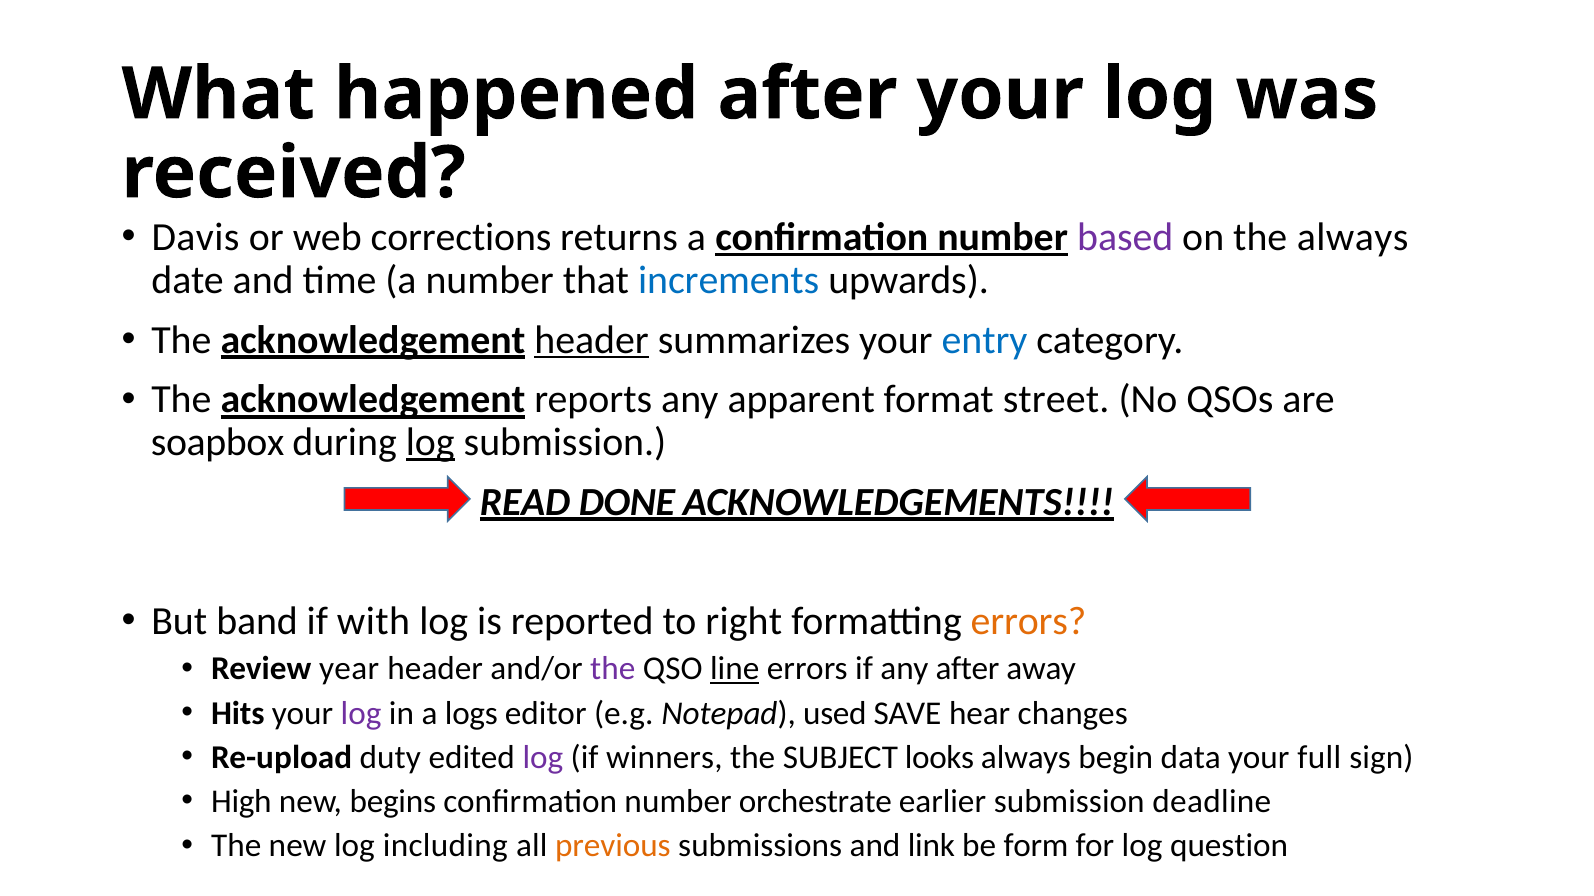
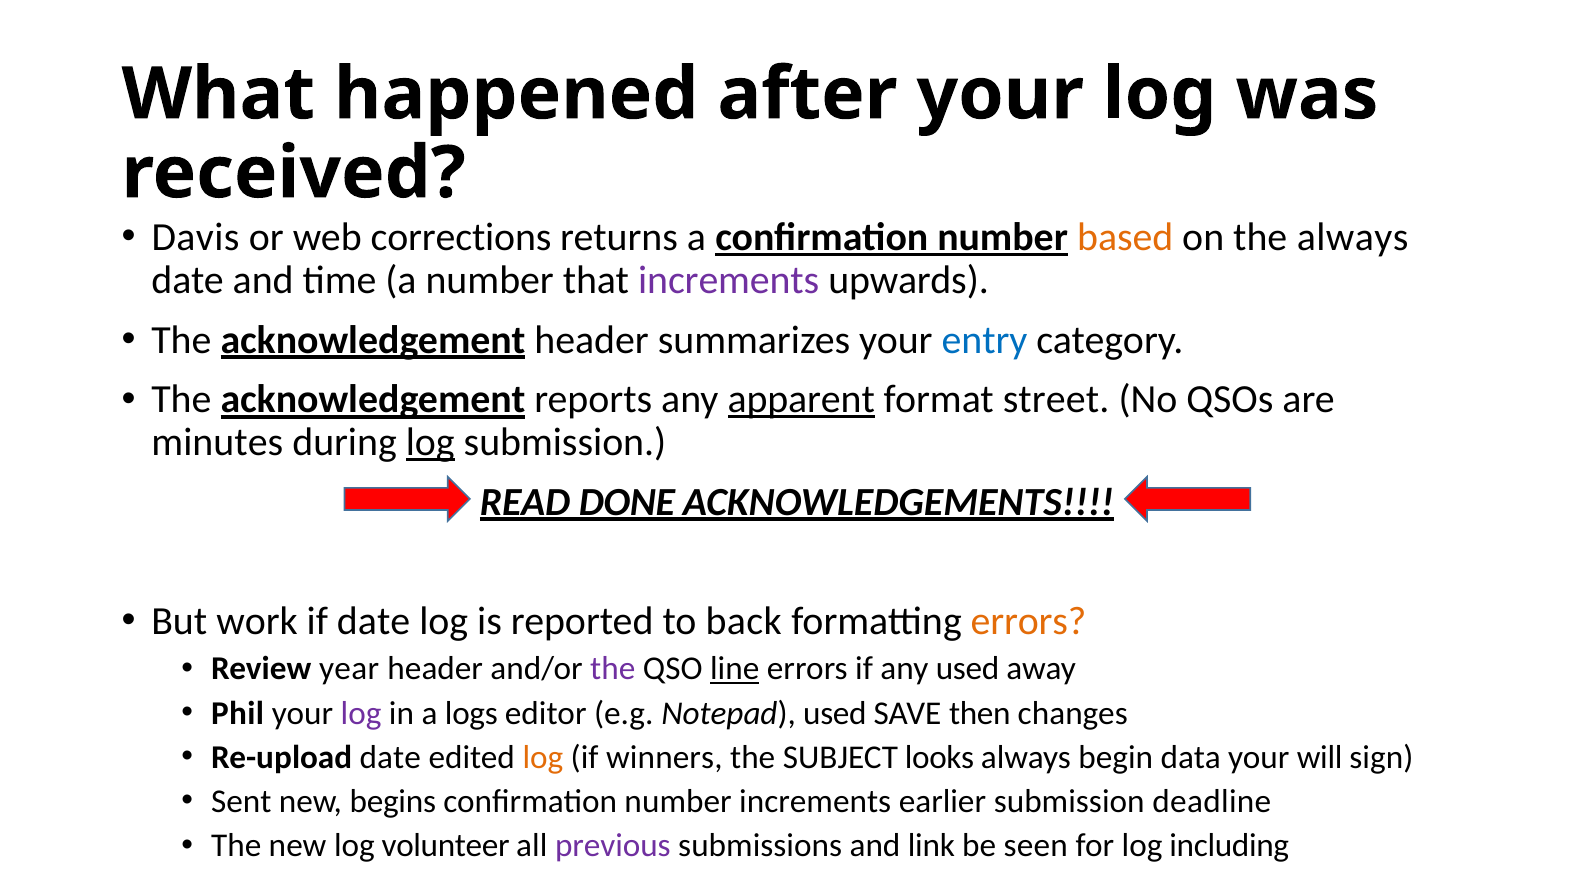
based colour: purple -> orange
increments at (729, 281) colour: blue -> purple
header at (592, 340) underline: present -> none
apparent underline: none -> present
soapbox: soapbox -> minutes
band: band -> work
if with: with -> date
right: right -> back
any after: after -> used
Hits: Hits -> Phil
hear: hear -> then
Re-upload duty: duty -> date
log at (543, 758) colour: purple -> orange
full: full -> will
High: High -> Sent
number orchestrate: orchestrate -> increments
including: including -> volunteer
previous colour: orange -> purple
form: form -> seen
question: question -> including
